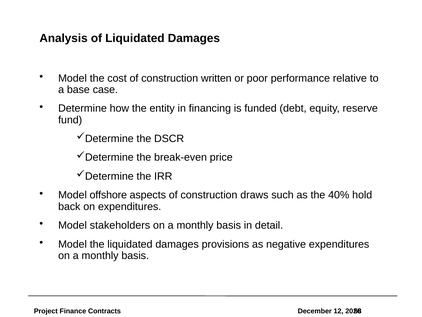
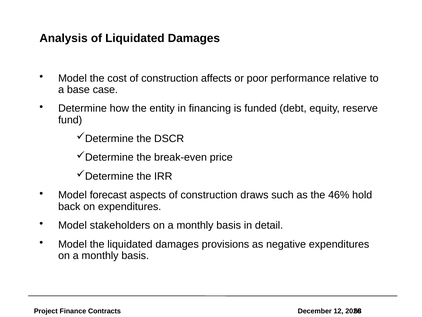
written: written -> affects
offshore: offshore -> forecast
40%: 40% -> 46%
